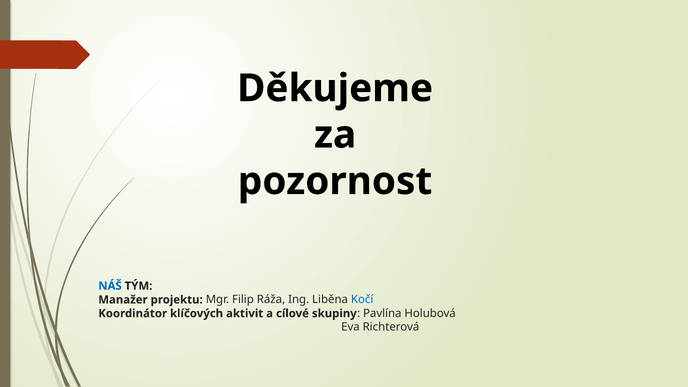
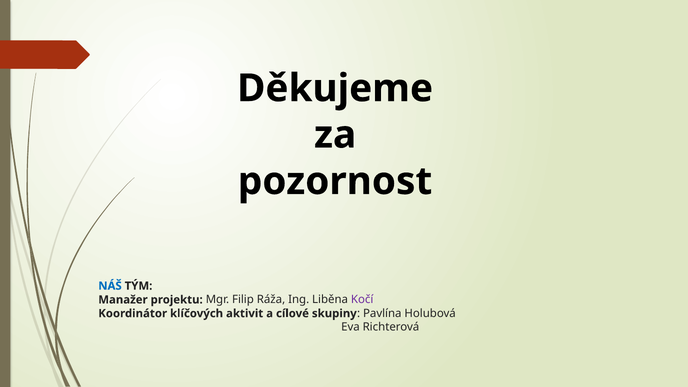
Kočí colour: blue -> purple
